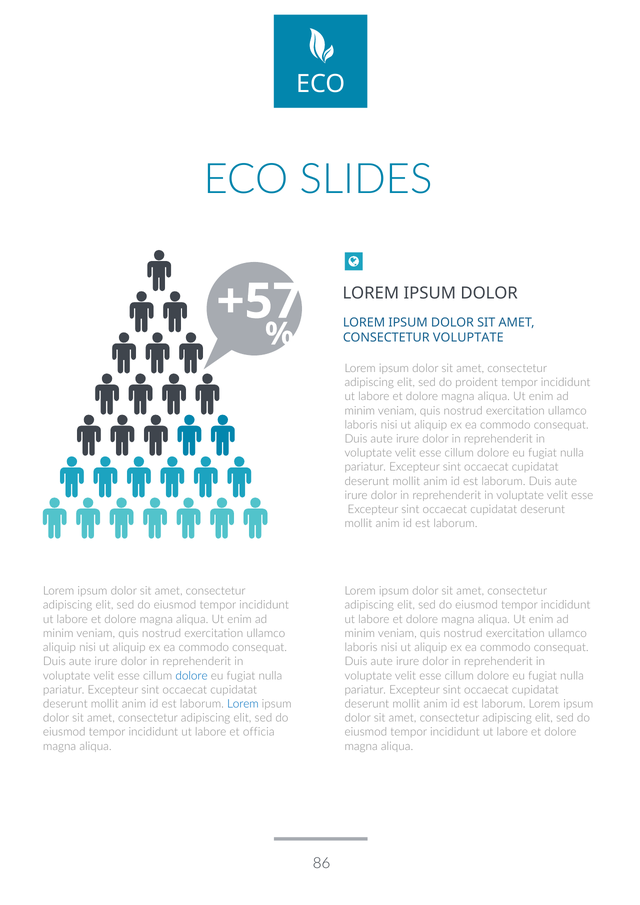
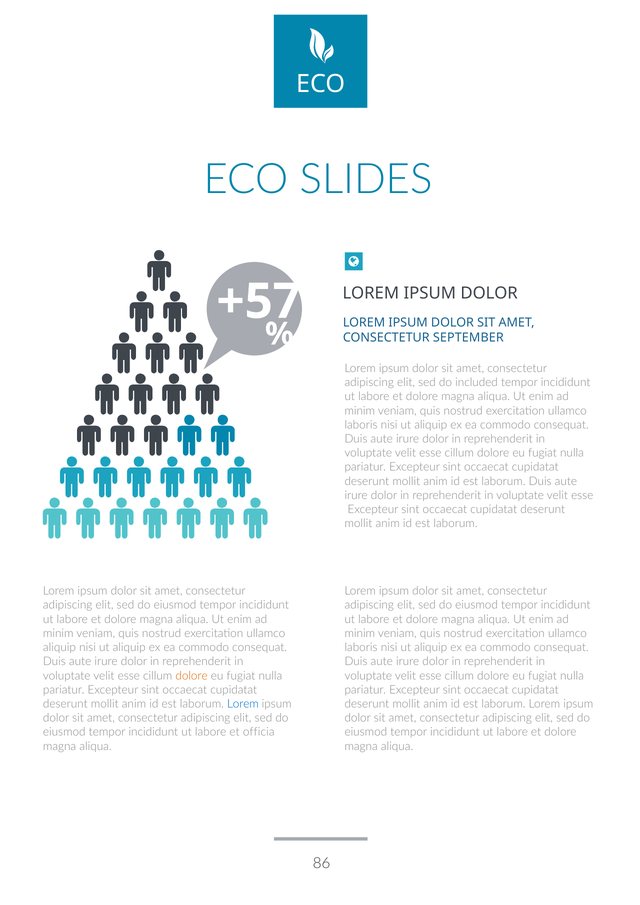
CONSECTETUR VOLUPTATE: VOLUPTATE -> SEPTEMBER
proident: proident -> included
dolore at (192, 675) colour: blue -> orange
